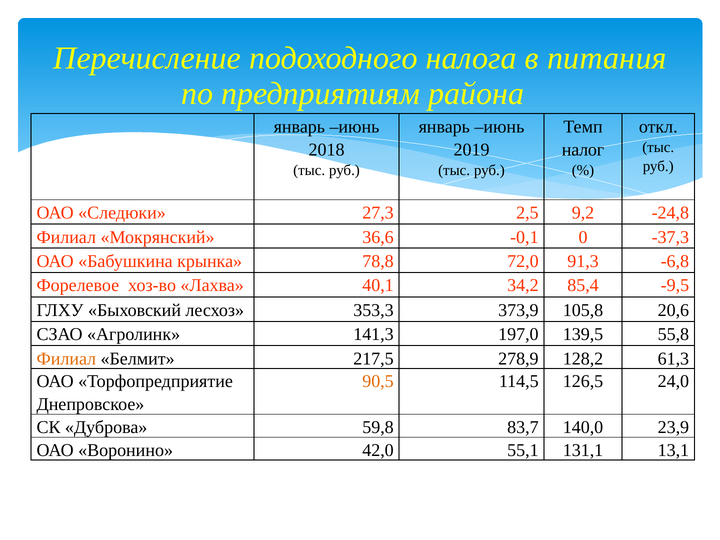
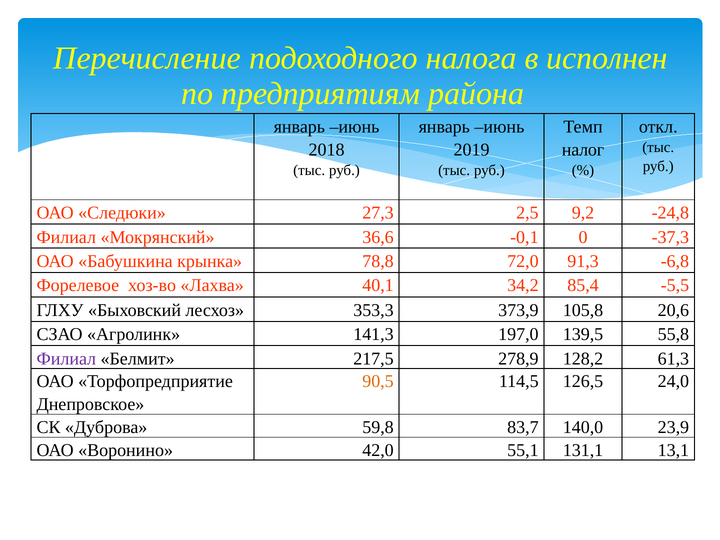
питания: питания -> исполнен
-9,5: -9,5 -> -5,5
Филиал at (66, 359) colour: orange -> purple
